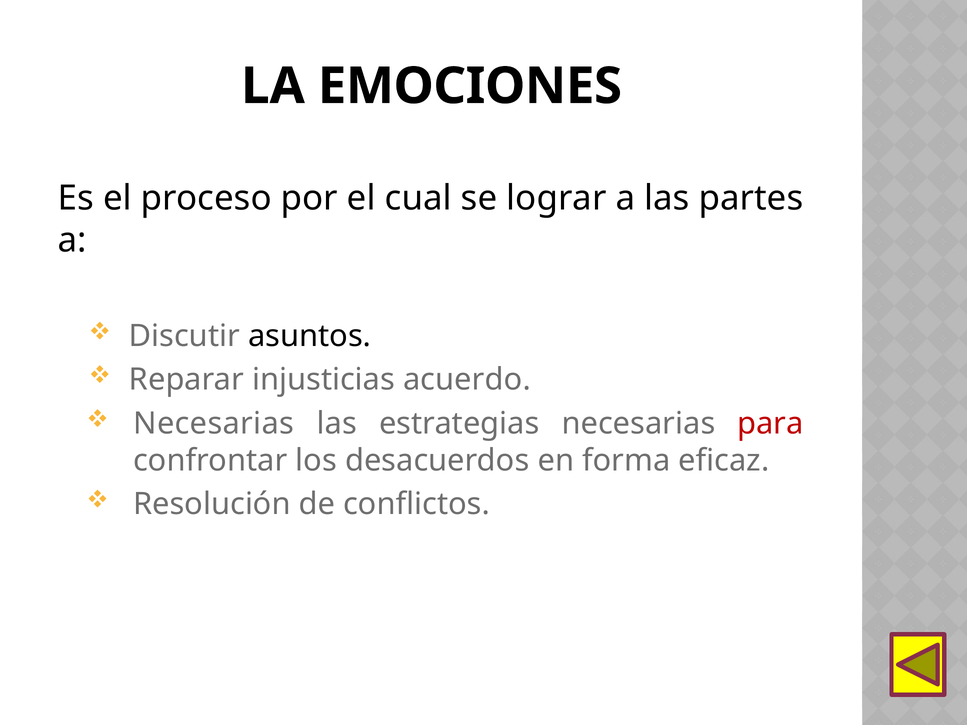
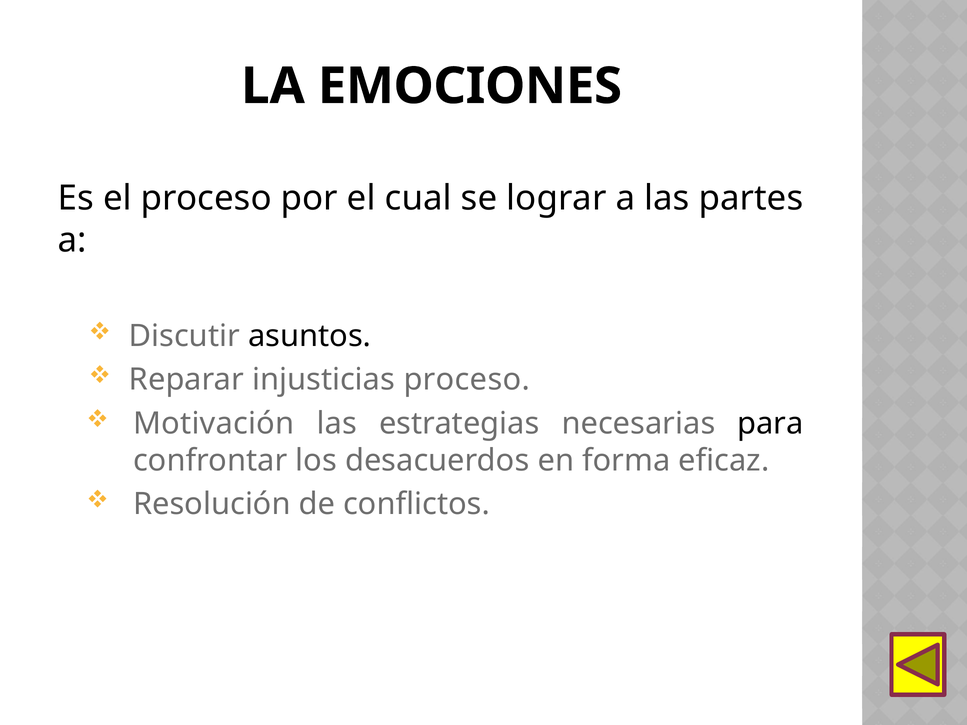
injusticias acuerdo: acuerdo -> proceso
Necesarias at (214, 424): Necesarias -> Motivación
para colour: red -> black
